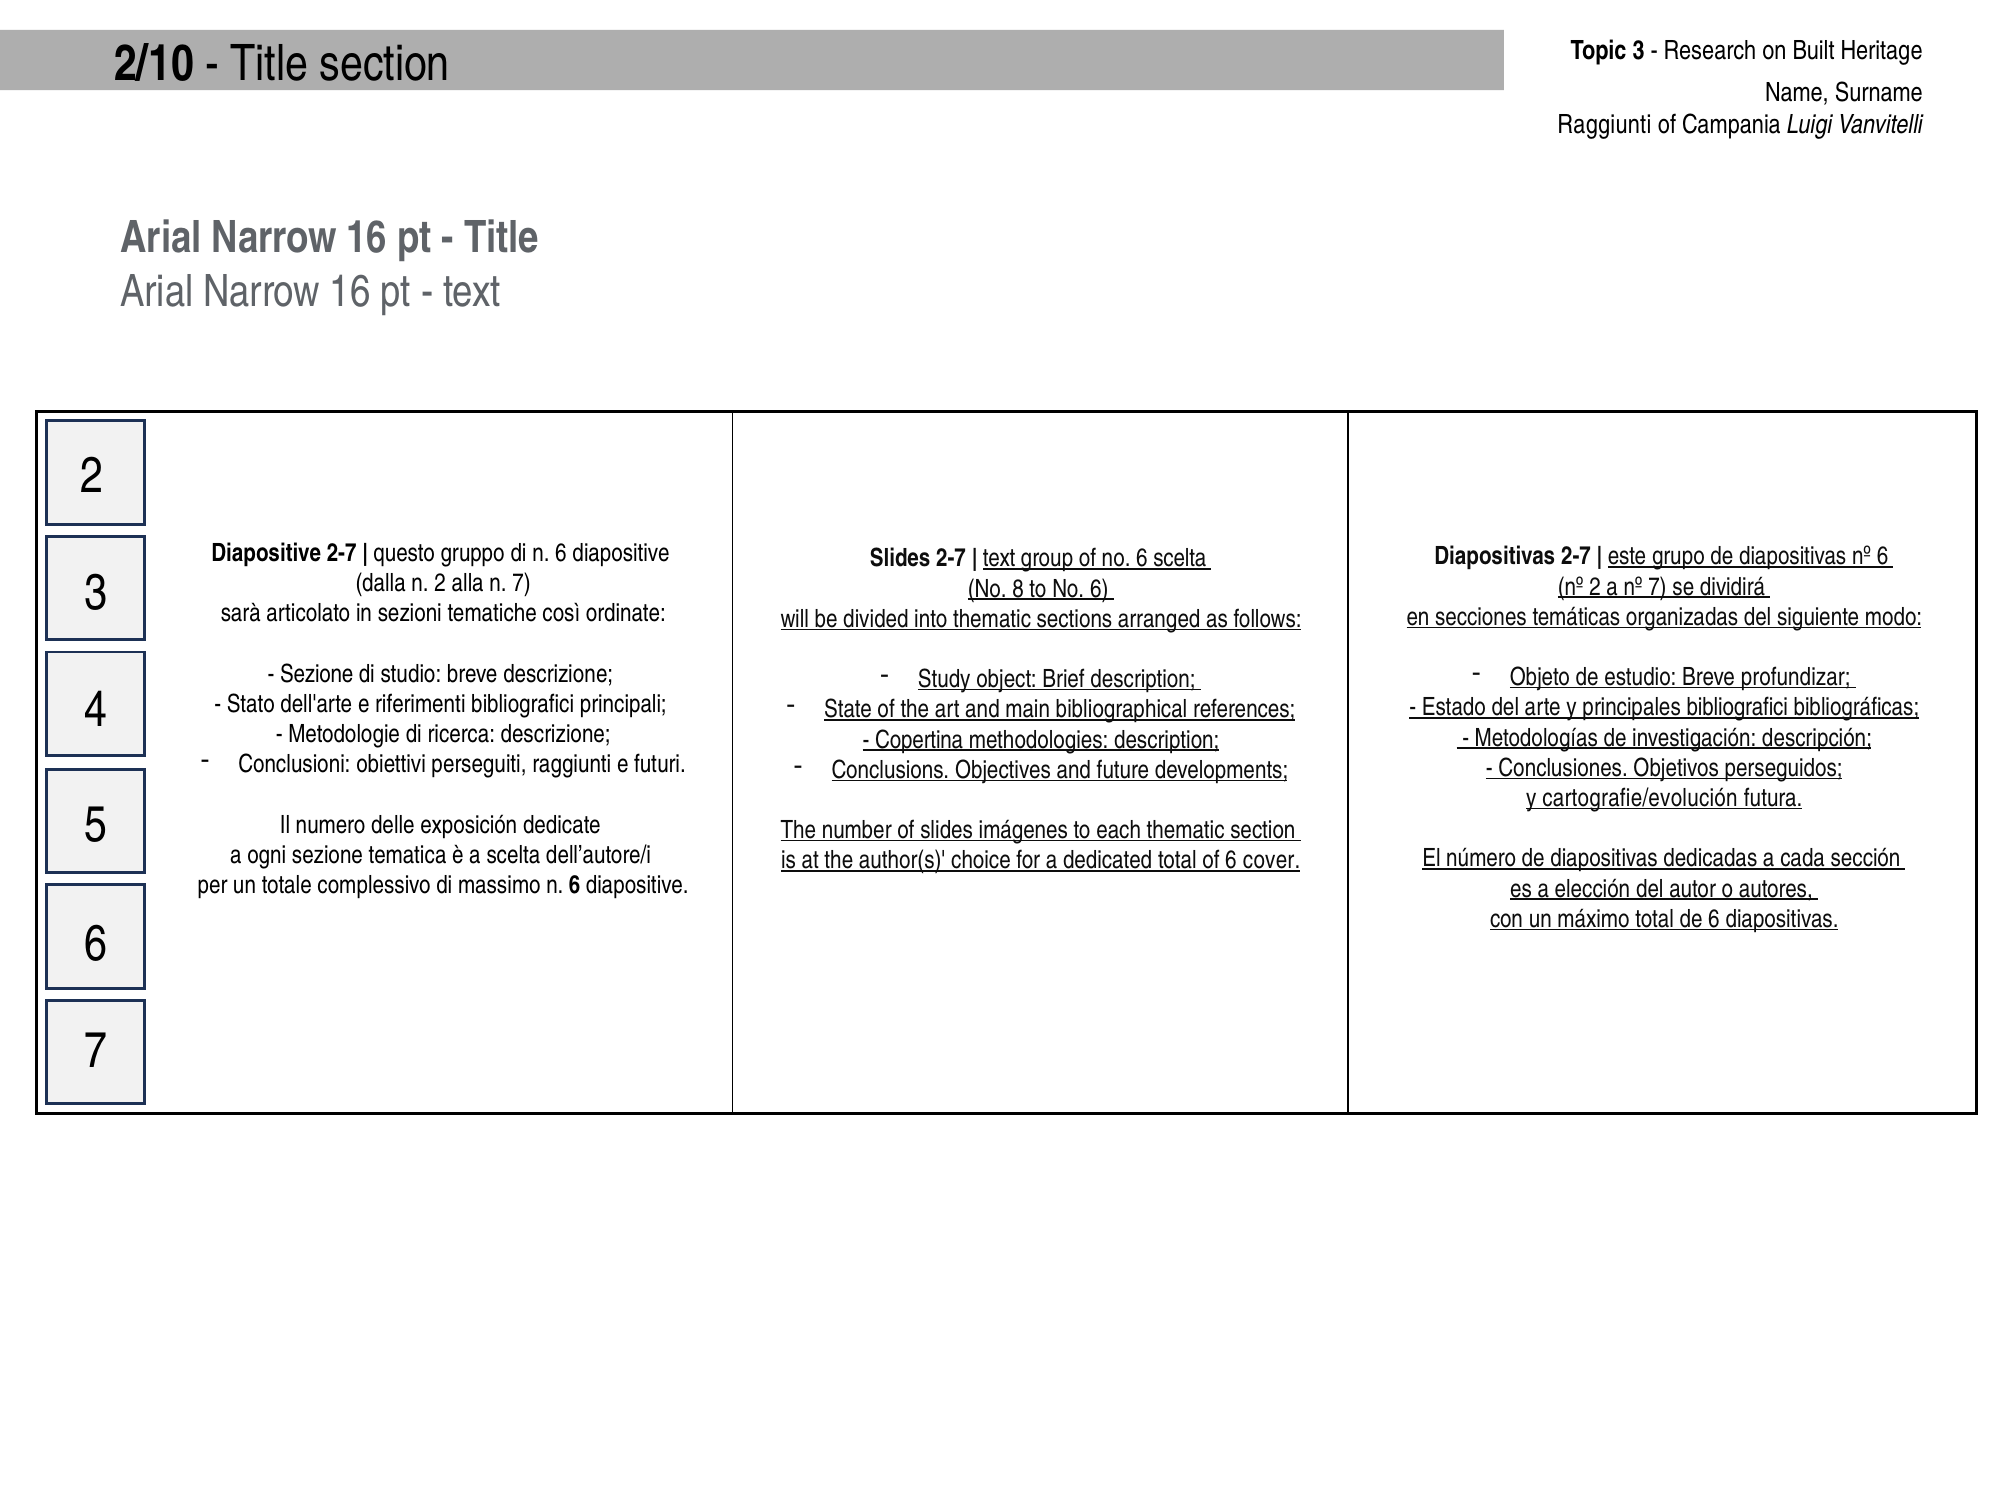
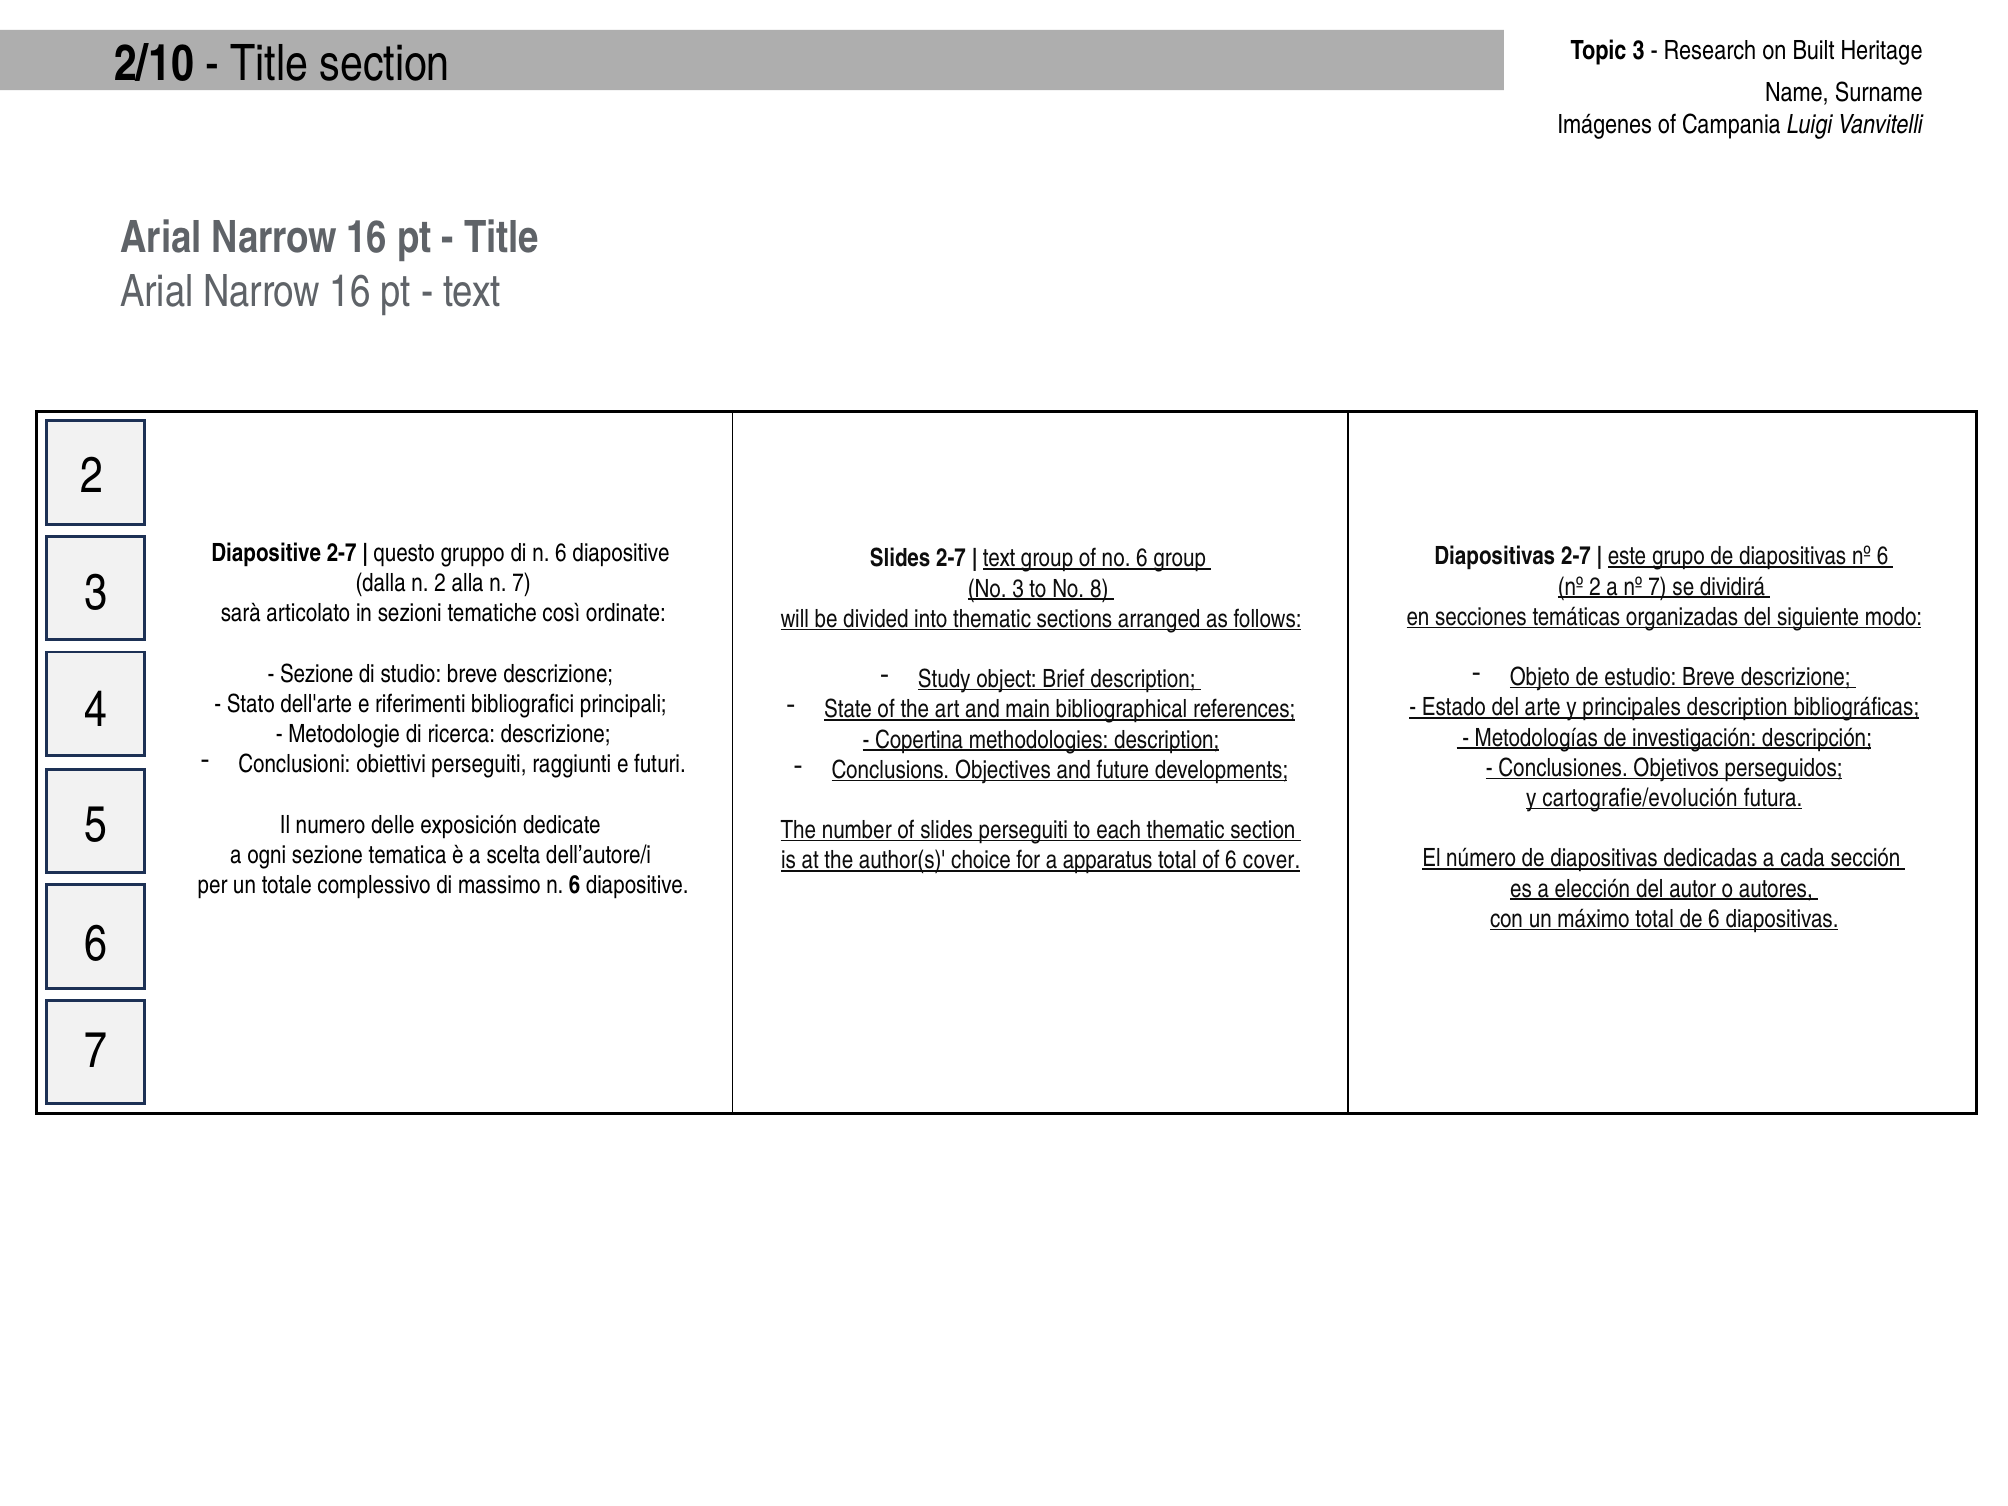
Raggiunti at (1604, 124): Raggiunti -> Imágenes
6 scelta: scelta -> group
No 8: 8 -> 3
to No 6: 6 -> 8
estudio Breve profundizar: profundizar -> descrizione
principales bibliografici: bibliografici -> description
slides imágenes: imágenes -> perseguiti
dedicated: dedicated -> apparatus
